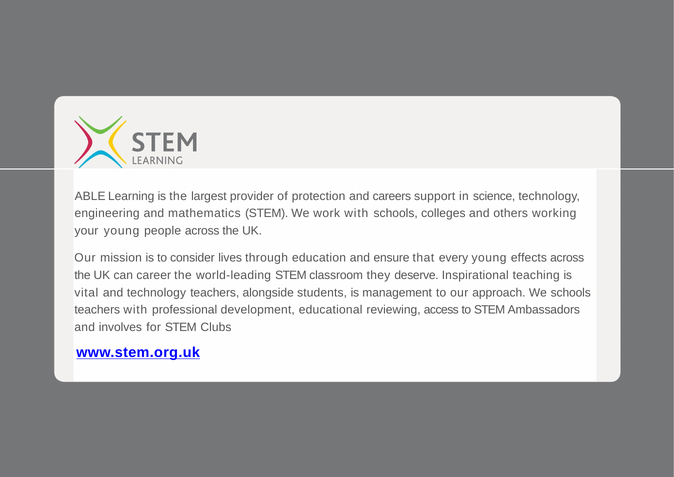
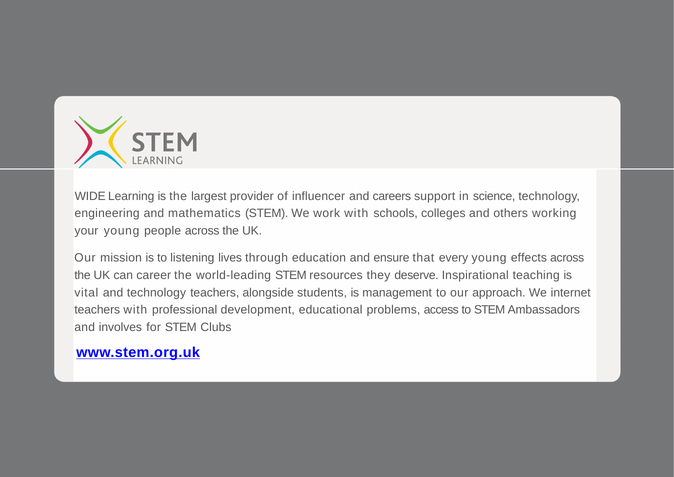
ABLE: ABLE -> WIDE
protection: protection -> influencer
consider: consider -> listening
classroom: classroom -> resources
We schools: schools -> internet
reviewing: reviewing -> problems
